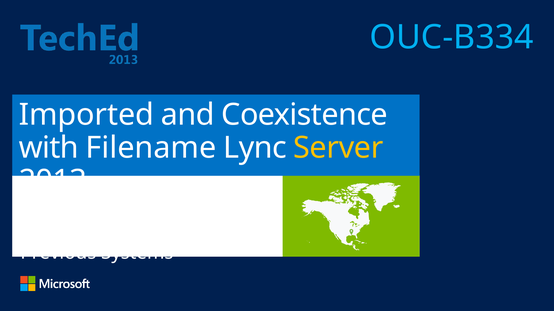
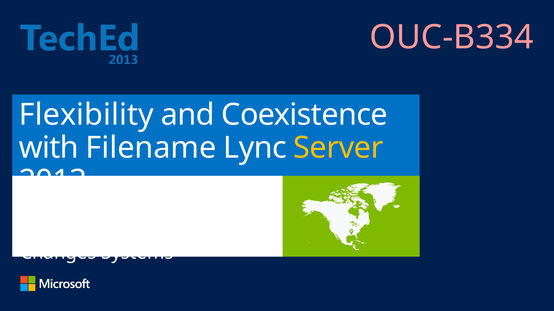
OUC-B334 colour: light blue -> pink
Imported: Imported -> Flexibility
Previous: Previous -> Changes
